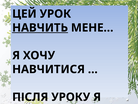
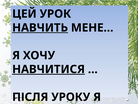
НАВЧИТИСЯ underline: none -> present
